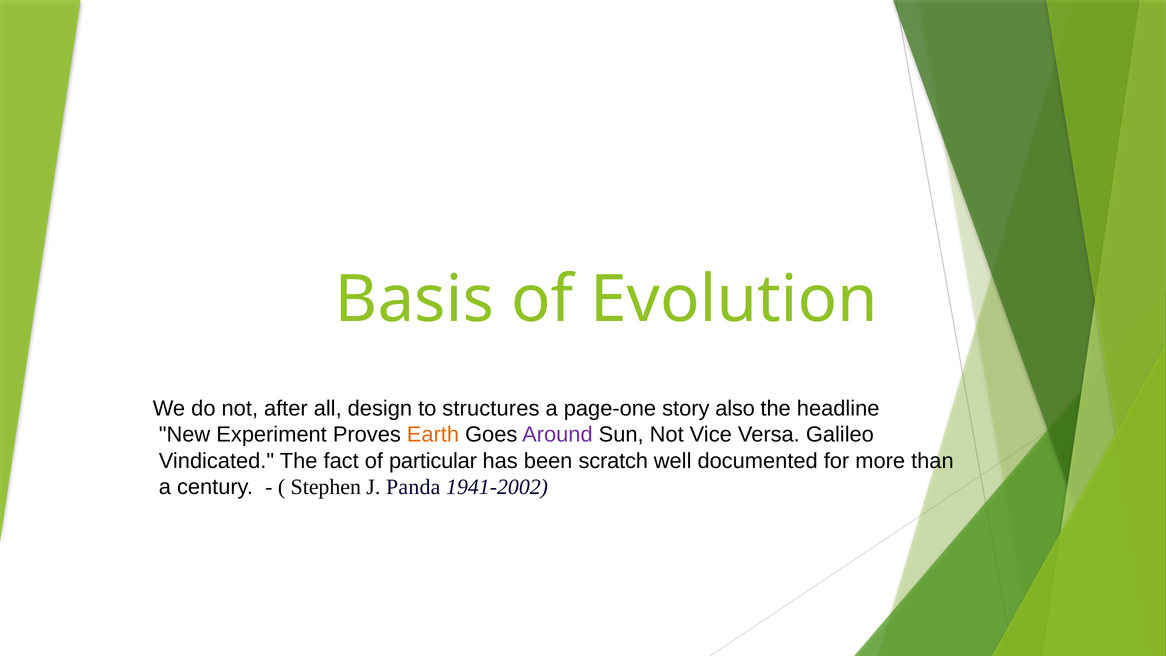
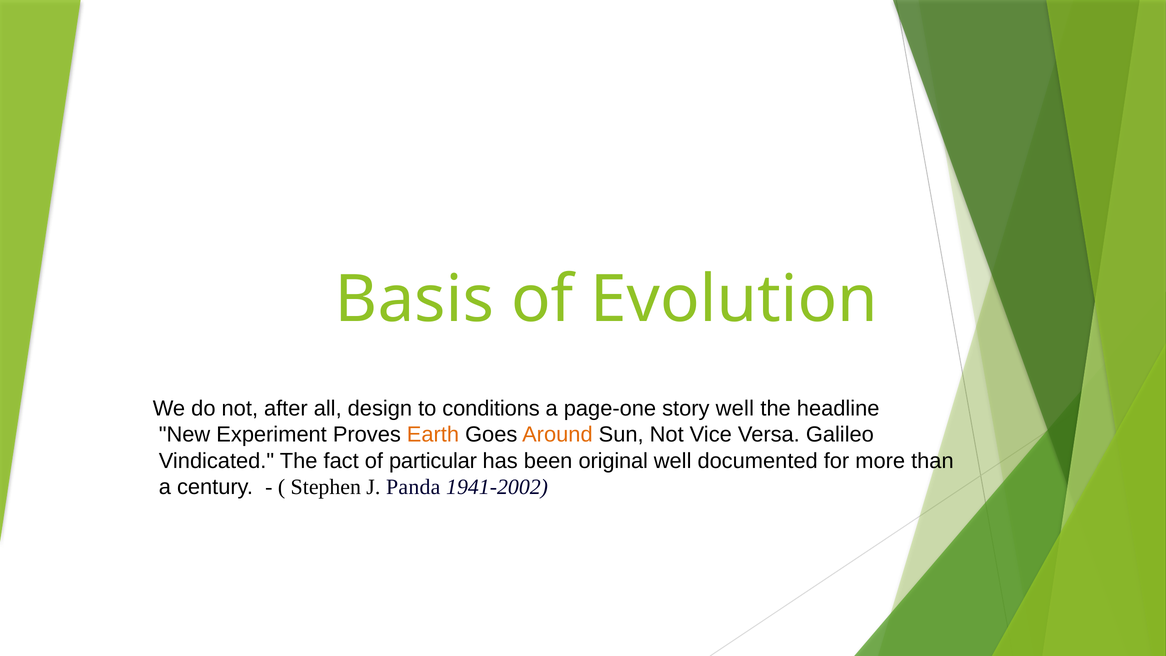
structures: structures -> conditions
story also: also -> well
Around colour: purple -> orange
scratch: scratch -> original
